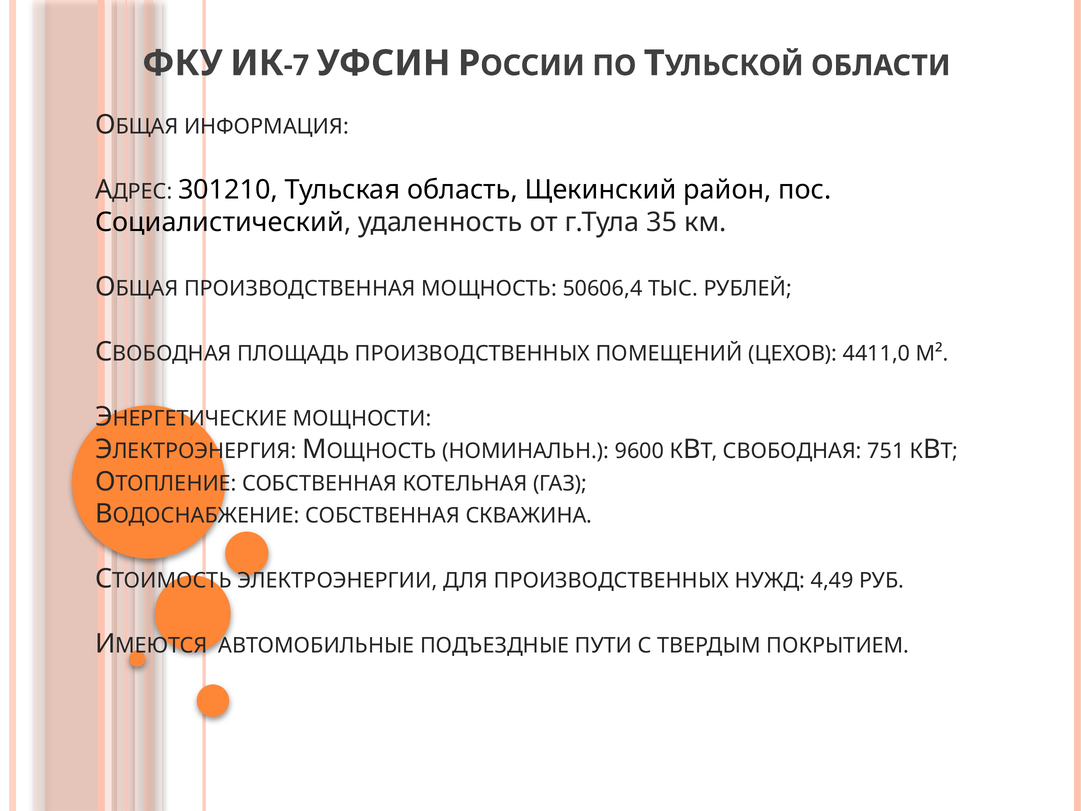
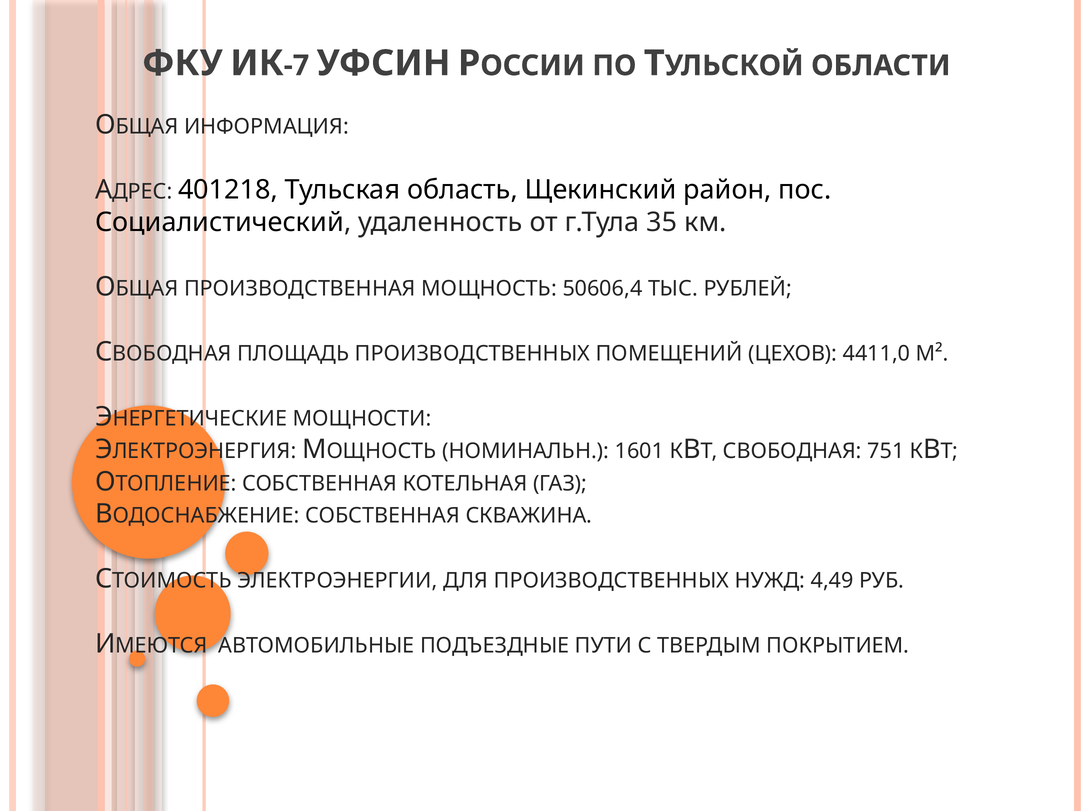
301210: 301210 -> 401218
9600: 9600 -> 1601
